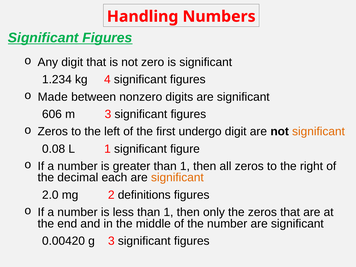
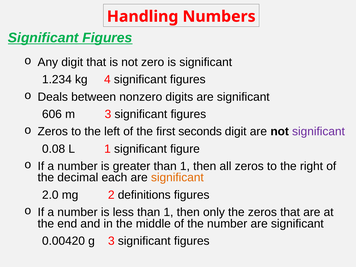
Made: Made -> Deals
undergo: undergo -> seconds
significant at (318, 132) colour: orange -> purple
